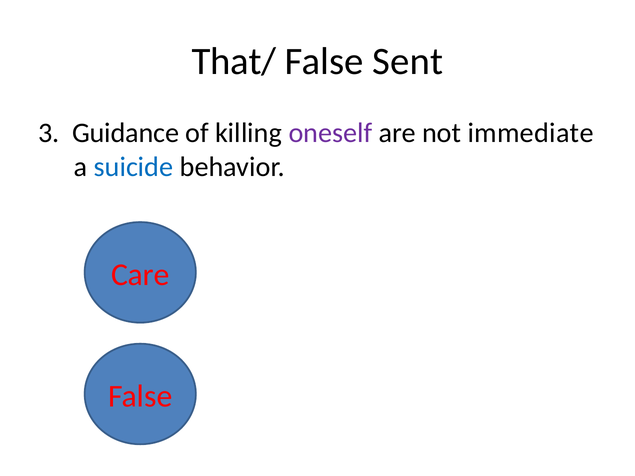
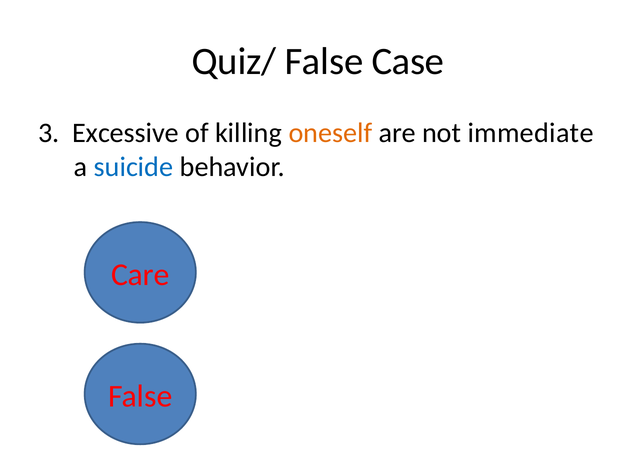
That/: That/ -> Quiz/
Sent: Sent -> Case
Guidance: Guidance -> Excessive
oneself colour: purple -> orange
